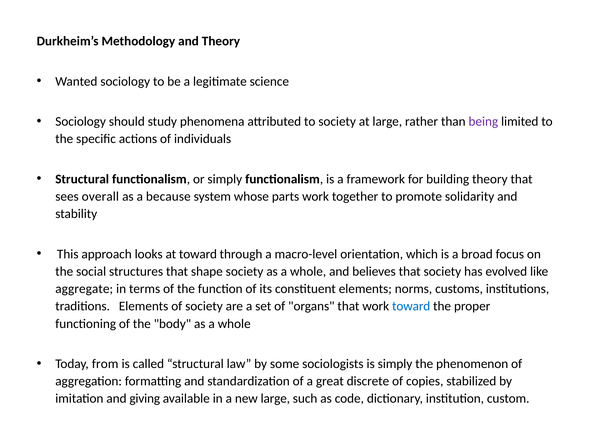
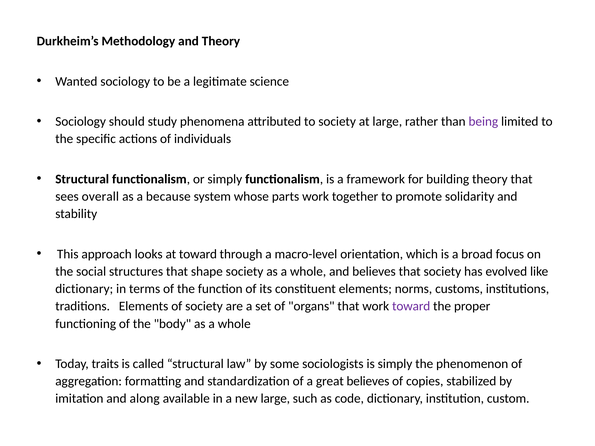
aggregate at (84, 289): aggregate -> dictionary
toward at (411, 306) colour: blue -> purple
from: from -> traits
great discrete: discrete -> believes
giving: giving -> along
